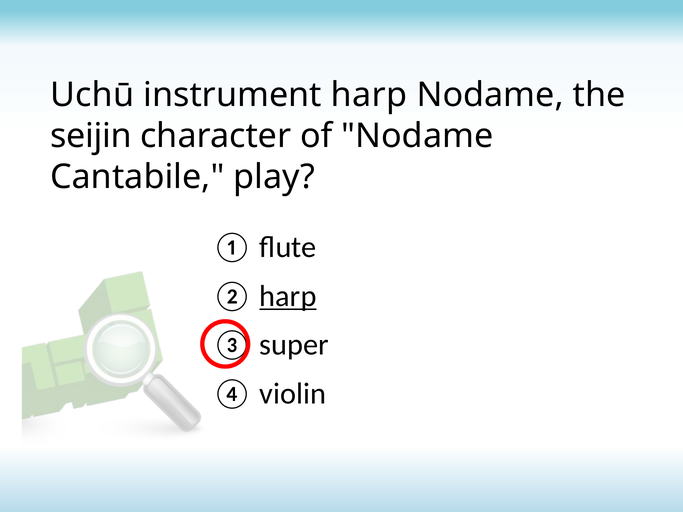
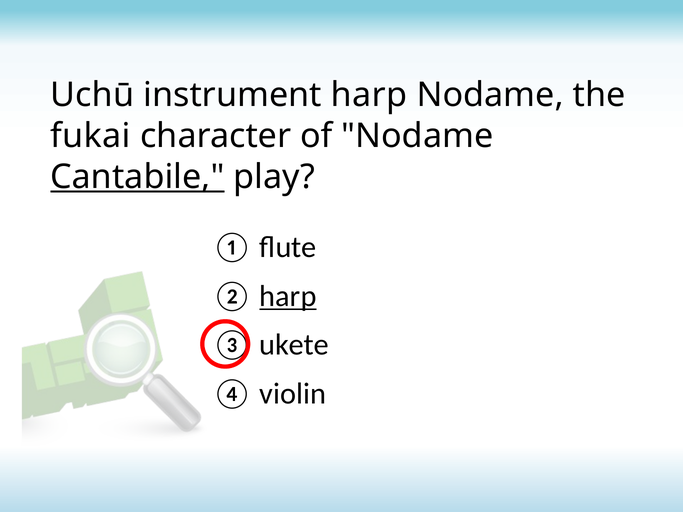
seijin: seijin -> fukai
Cantabile underline: none -> present
super: super -> ukete
